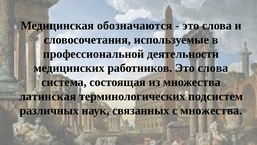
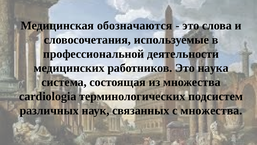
работников Это слова: слова -> наука
латинская: латинская -> cardiologia
